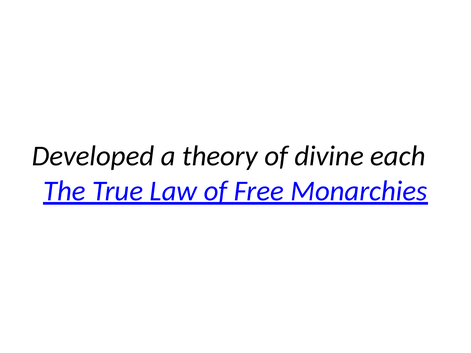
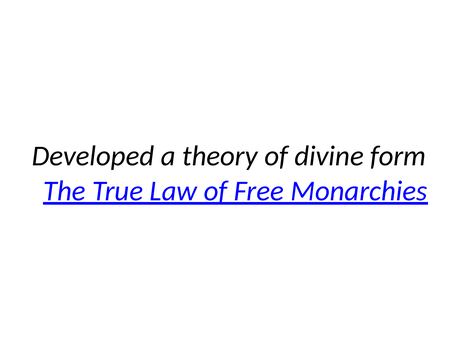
each: each -> form
